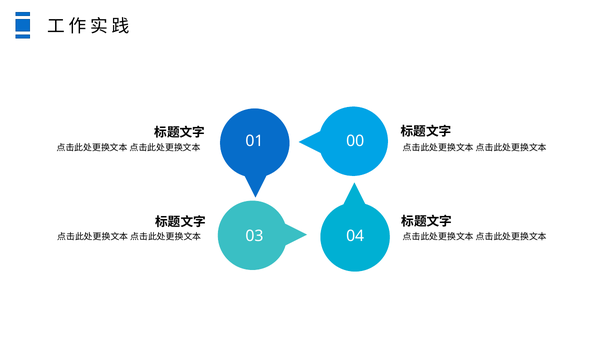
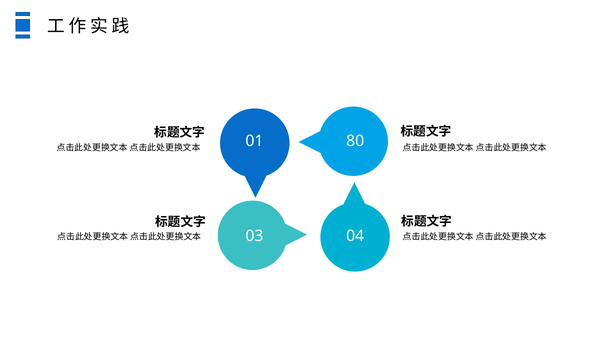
00: 00 -> 80
